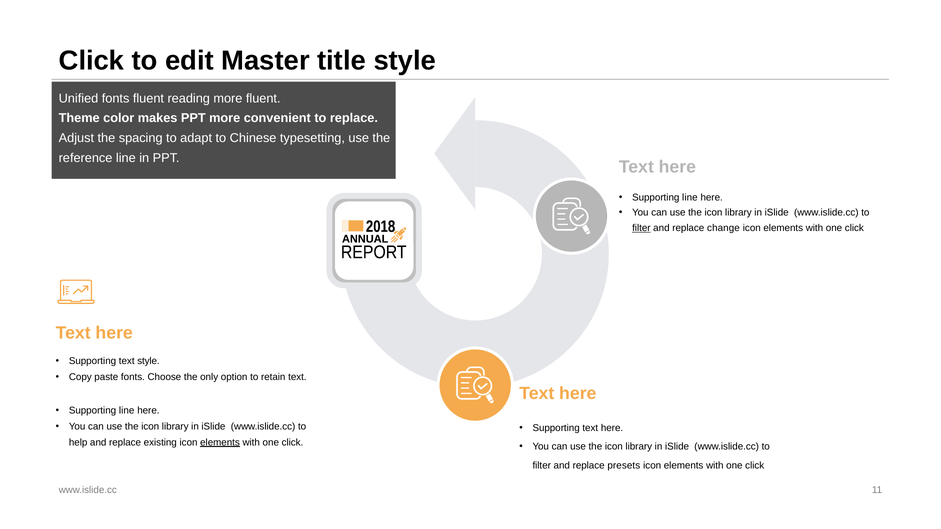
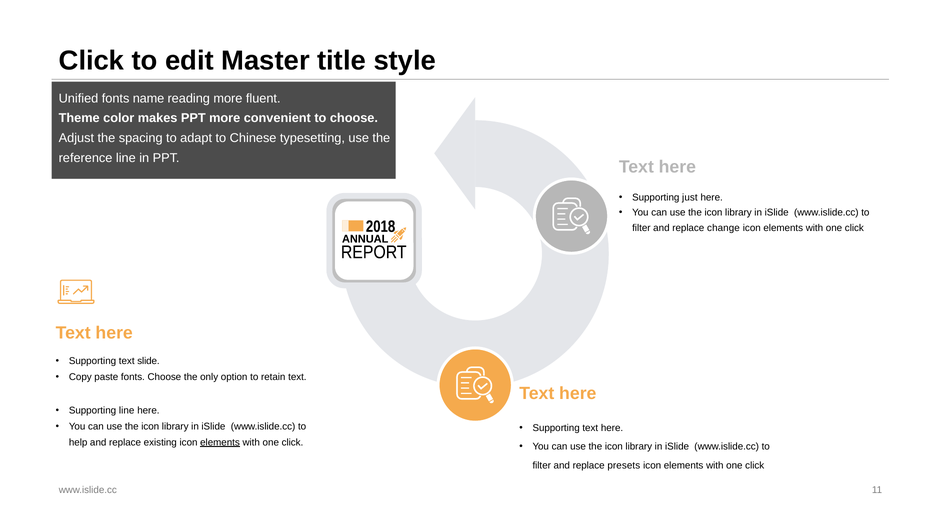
fonts fluent: fluent -> name
to replace: replace -> choose
line at (690, 198): line -> just
filter at (641, 228) underline: present -> none
text style: style -> slide
